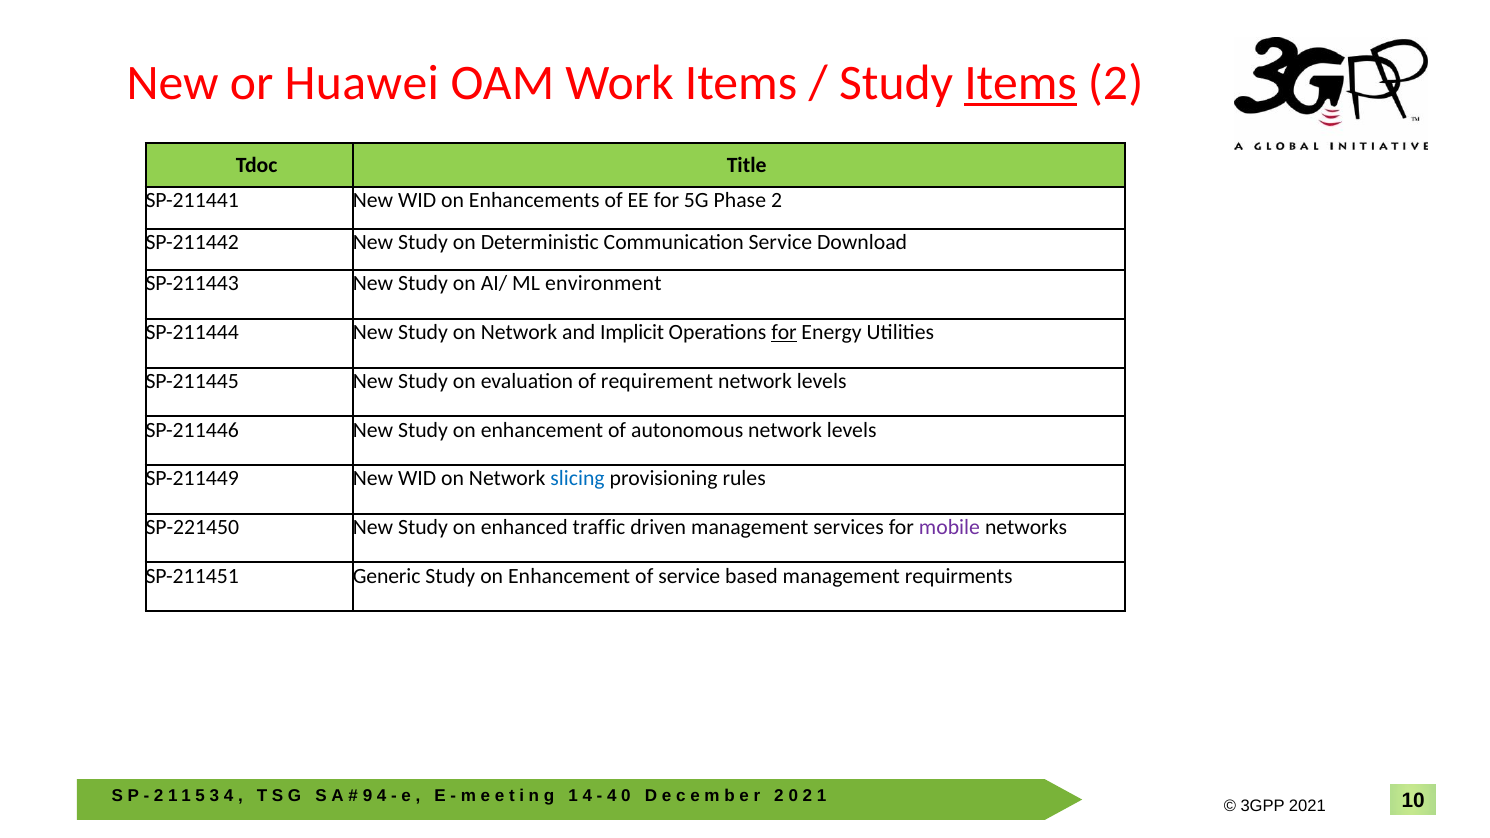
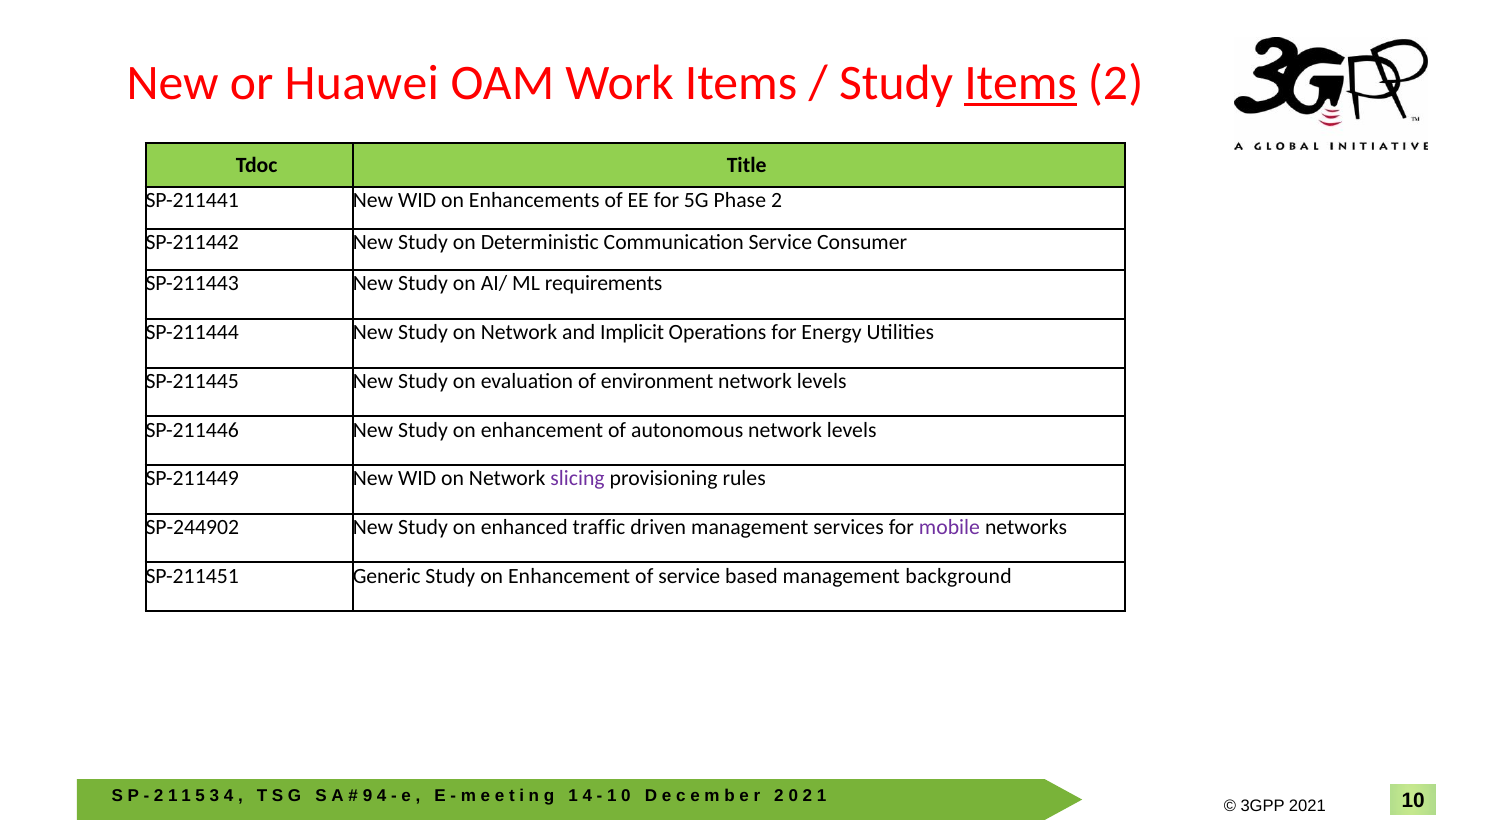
Download: Download -> Consumer
environment: environment -> requirements
for at (784, 333) underline: present -> none
requirement: requirement -> environment
slicing colour: blue -> purple
SP-221450: SP-221450 -> SP-244902
requirments: requirments -> background
4 at (612, 796): 4 -> 1
